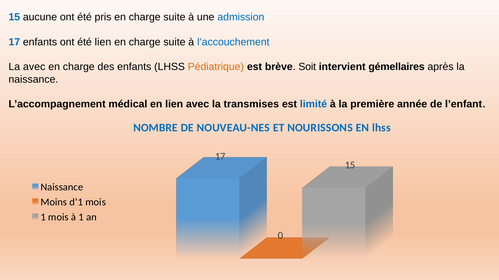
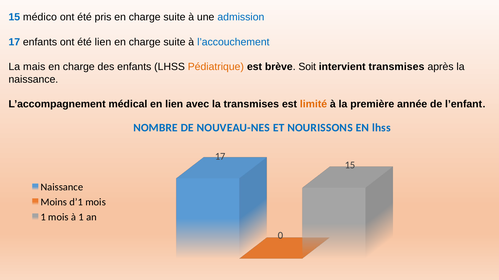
aucune: aucune -> médico
La avec: avec -> mais
intervient gémellaires: gémellaires -> transmises
limité colour: blue -> orange
